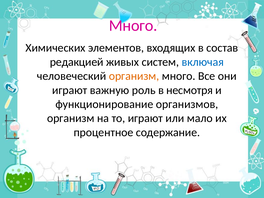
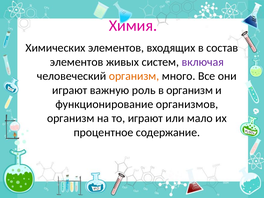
Много at (133, 26): Много -> Химия
редакцией at (77, 62): редакцией -> элементов
включая colour: blue -> purple
в несмотря: несмотря -> организм
